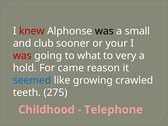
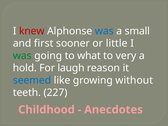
was at (104, 31) colour: black -> blue
club: club -> first
your: your -> little
was at (22, 56) colour: red -> green
came: came -> laugh
crawled: crawled -> without
275: 275 -> 227
Telephone: Telephone -> Anecdotes
